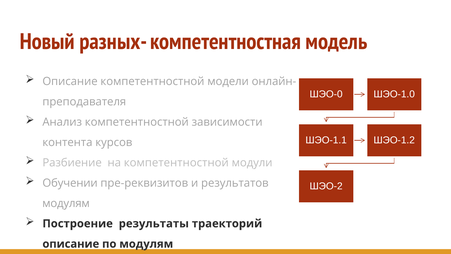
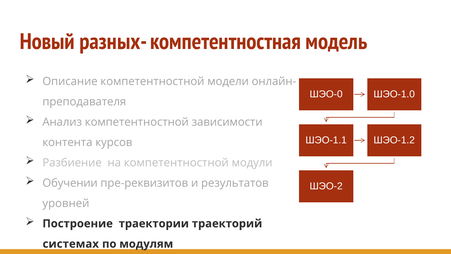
модулям at (66, 203): модулям -> уровней
результаты: результаты -> траектории
описание at (71, 244): описание -> системах
